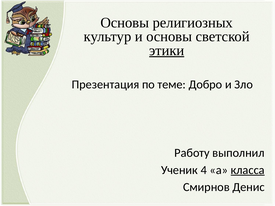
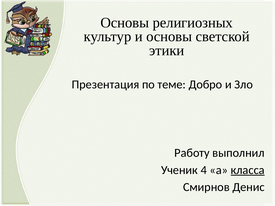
этики underline: present -> none
